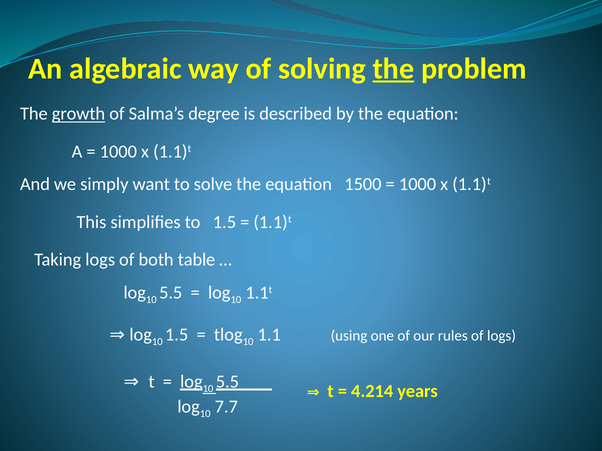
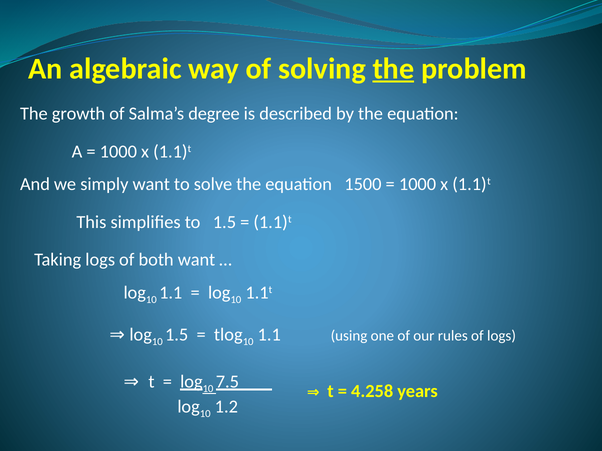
growth underline: present -> none
both table: table -> want
5.5 at (171, 293): 5.5 -> 1.1
5.5 at (227, 382): 5.5 -> 7.5
4.214: 4.214 -> 4.258
7.7: 7.7 -> 1.2
